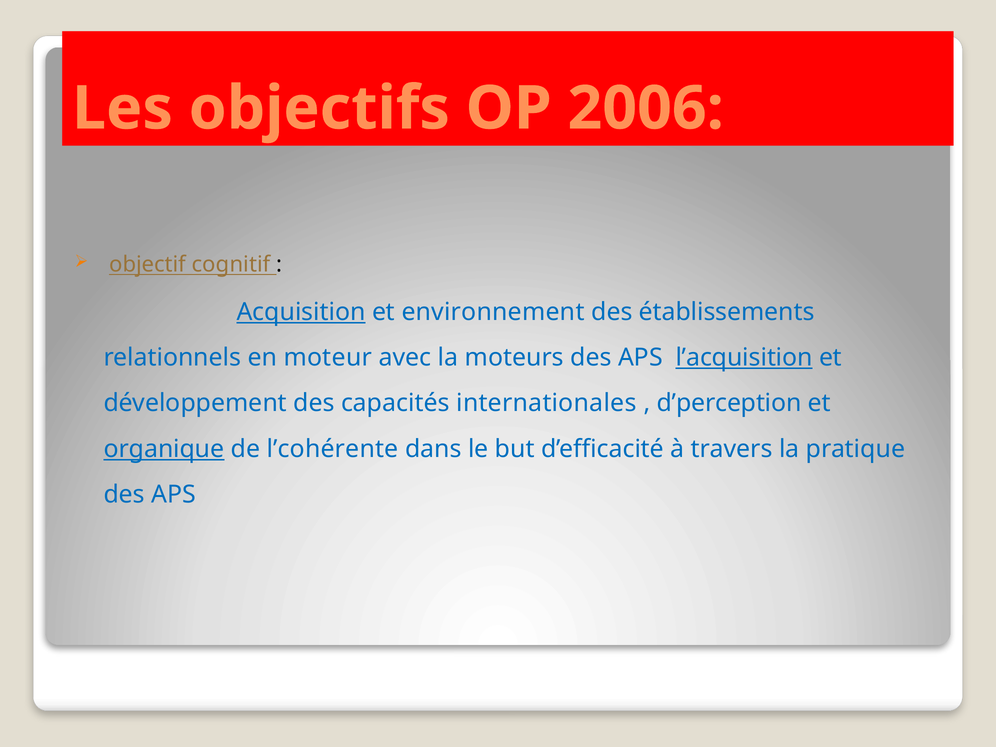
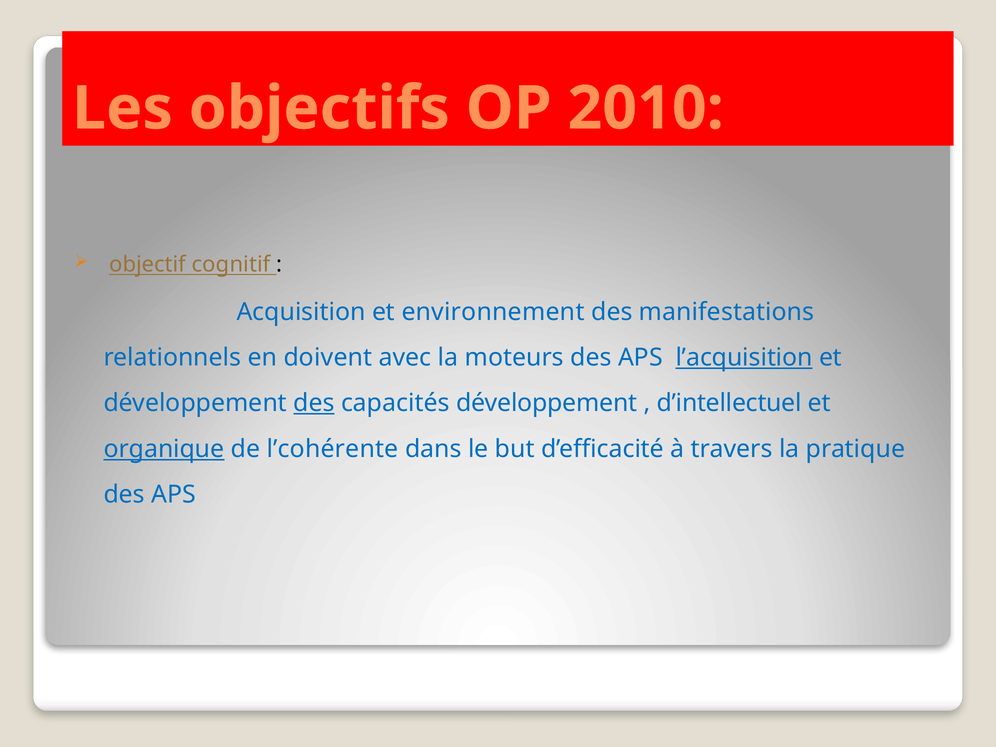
2006: 2006 -> 2010
Acquisition underline: present -> none
établissements: établissements -> manifestations
moteur: moteur -> doivent
des at (314, 403) underline: none -> present
capacités internationales: internationales -> développement
d’perception: d’perception -> d’intellectuel
